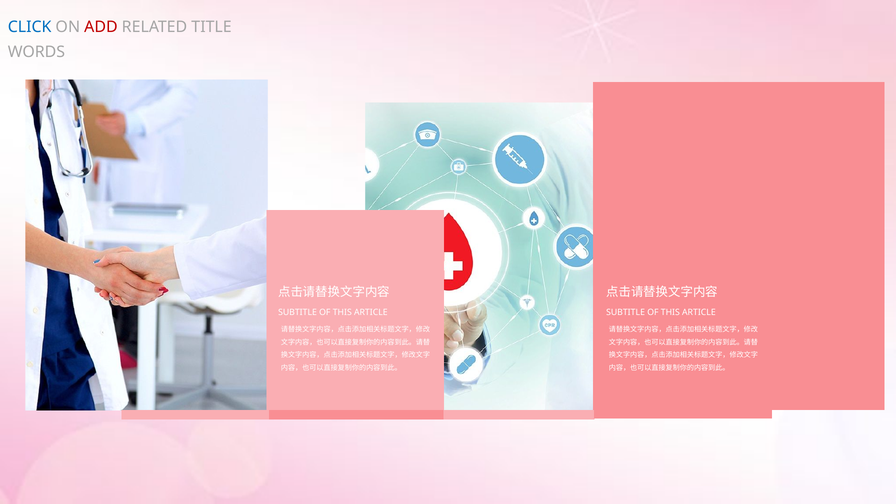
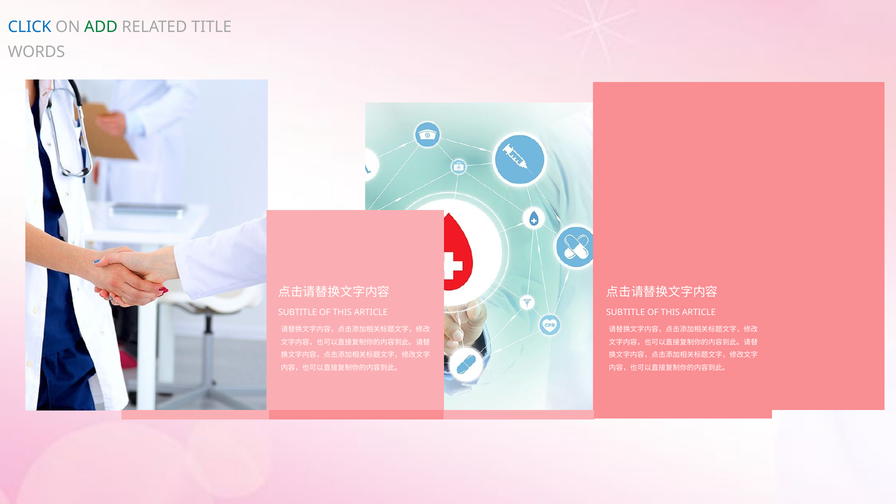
ADD colour: red -> green
